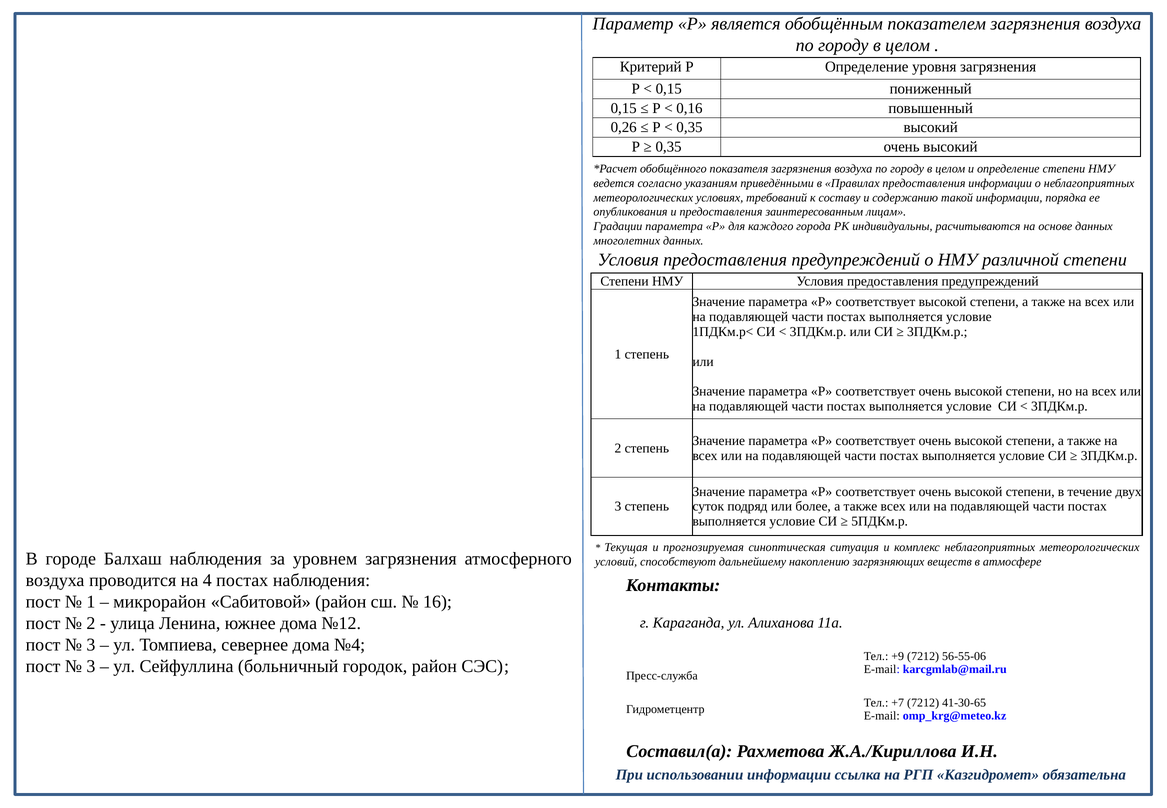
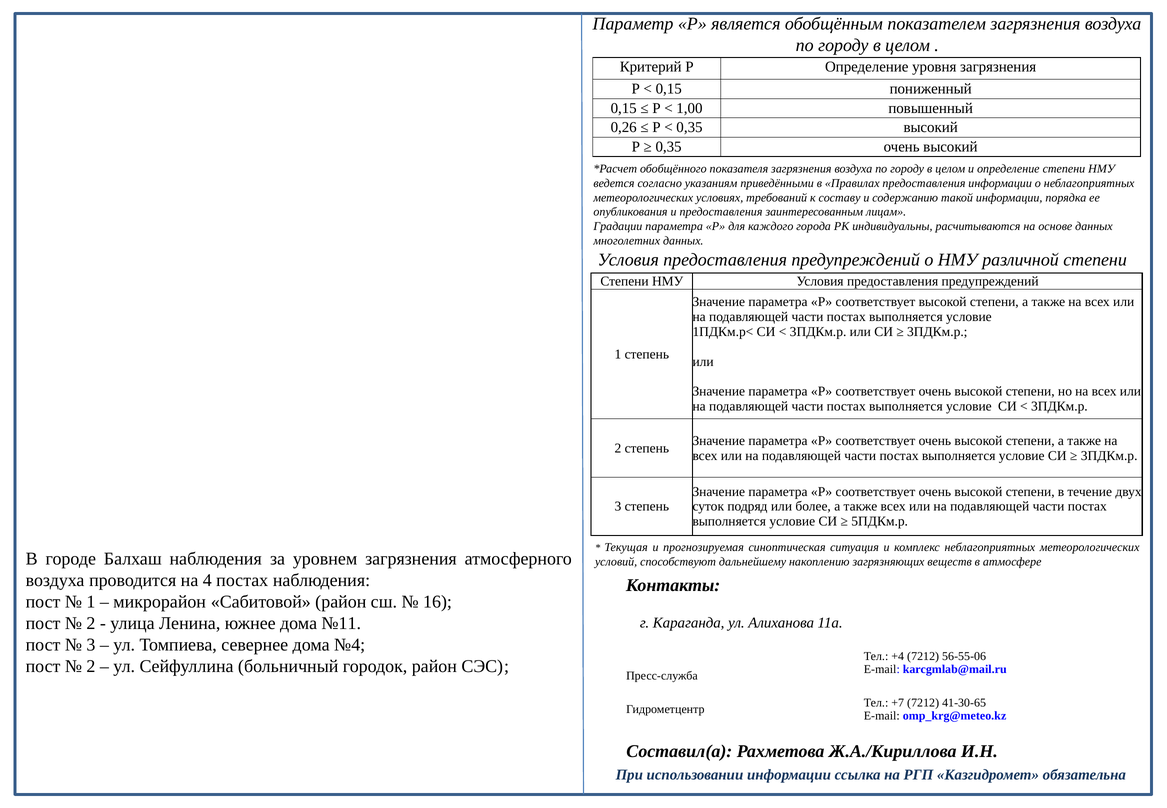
0,16: 0,16 -> 1,00
№12: №12 -> №11
+9: +9 -> +4
3 at (91, 666): 3 -> 2
